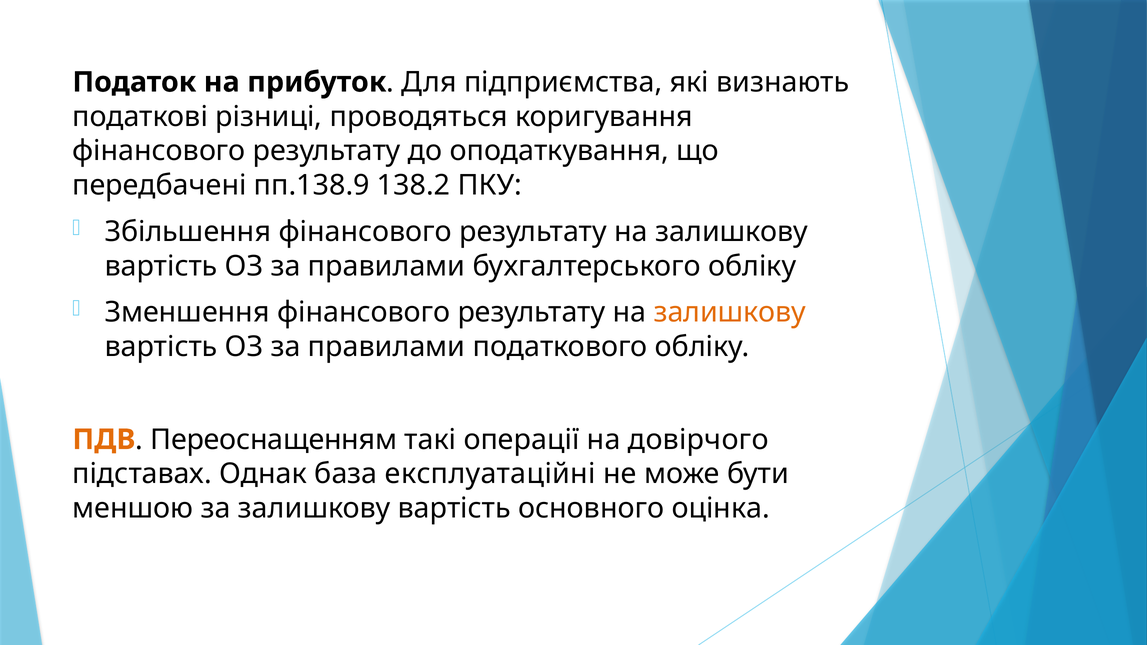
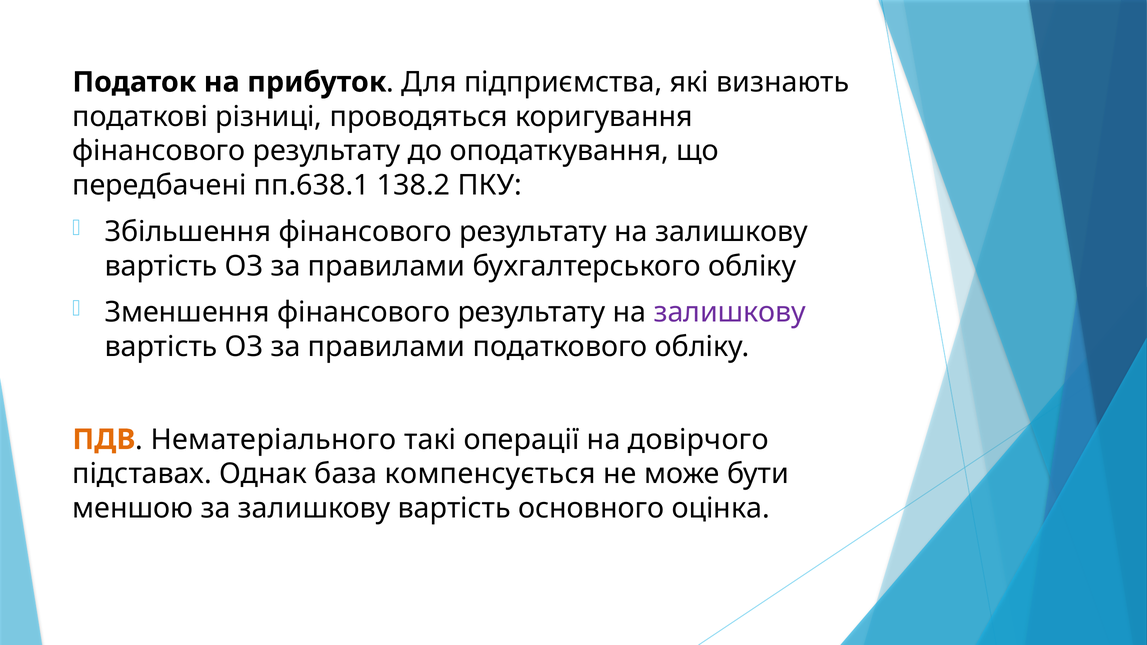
пп.138.9: пп.138.9 -> пп.638.1
залишкову at (730, 313) colour: orange -> purple
Переоснащенням: Переоснащенням -> Нематеріального
експлуатаційні: експлуатаційні -> компенсується
